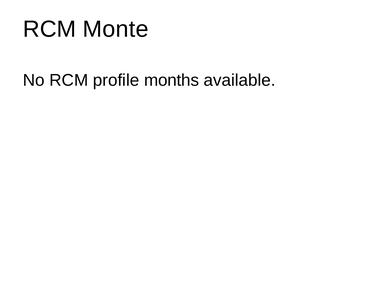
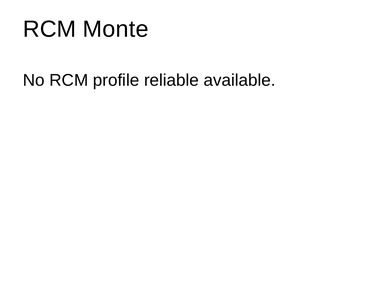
months: months -> reliable
